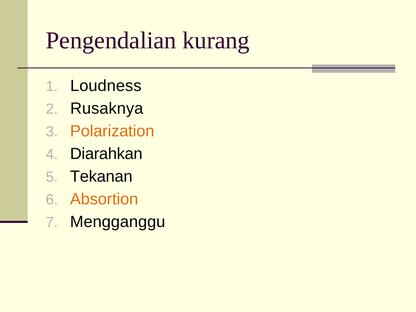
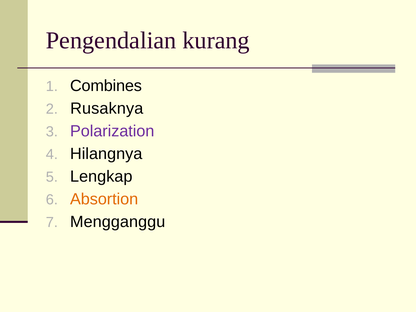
Loudness: Loudness -> Combines
Polarization colour: orange -> purple
Diarahkan: Diarahkan -> Hilangnya
Tekanan: Tekanan -> Lengkap
